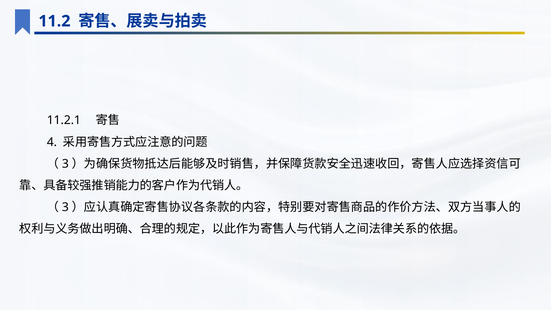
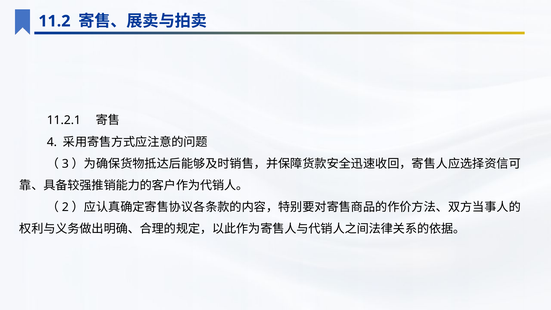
3 at (65, 207): 3 -> 2
